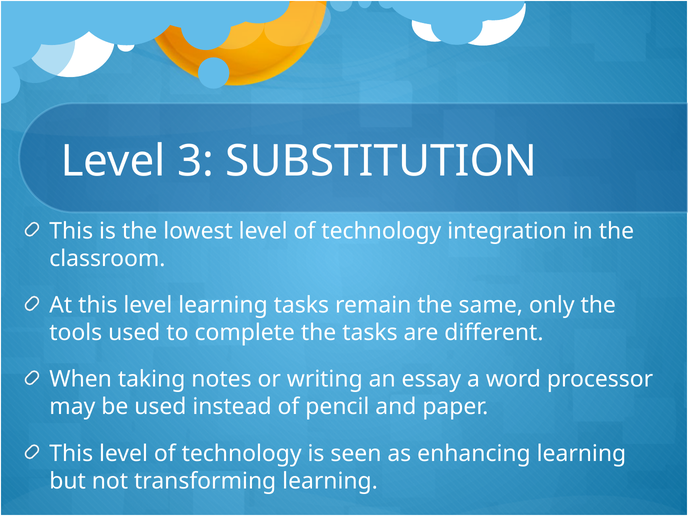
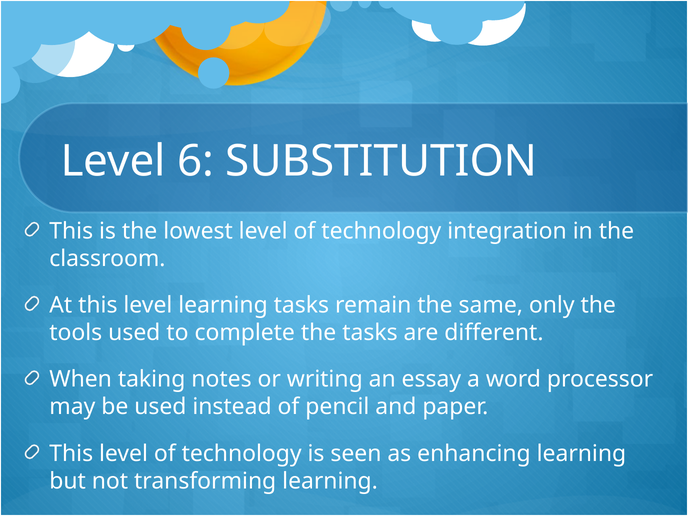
3: 3 -> 6
